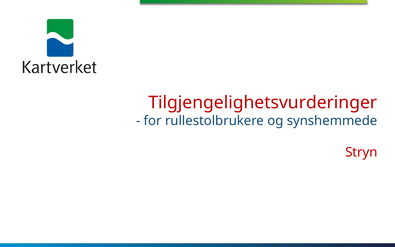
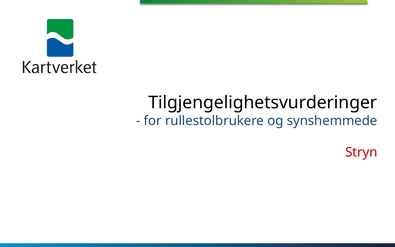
Tilgjengelighetsvurderinger colour: red -> black
